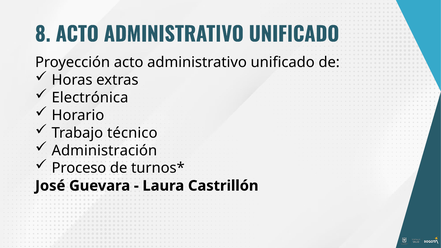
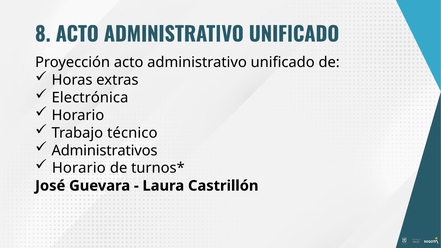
Administración: Administración -> Administrativos
Proceso at (79, 168): Proceso -> Horario
